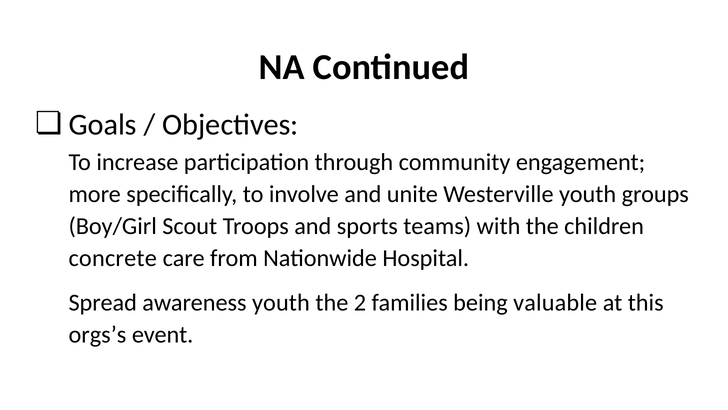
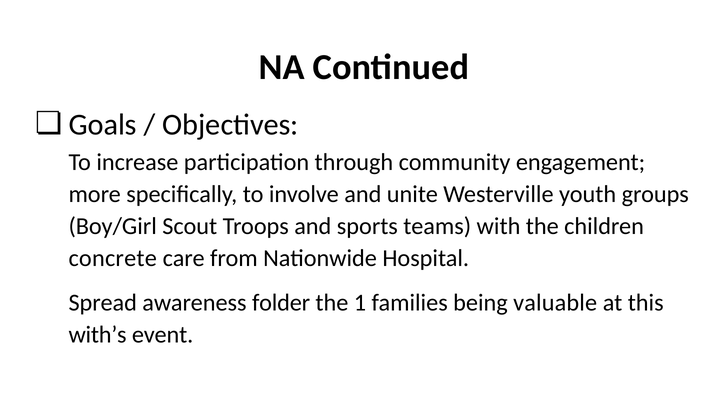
awareness youth: youth -> folder
2: 2 -> 1
orgs’s: orgs’s -> with’s
